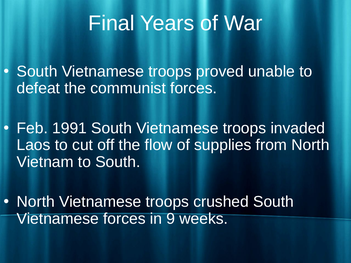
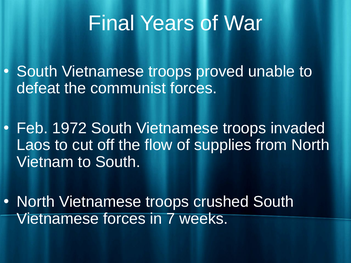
1991: 1991 -> 1972
9: 9 -> 7
